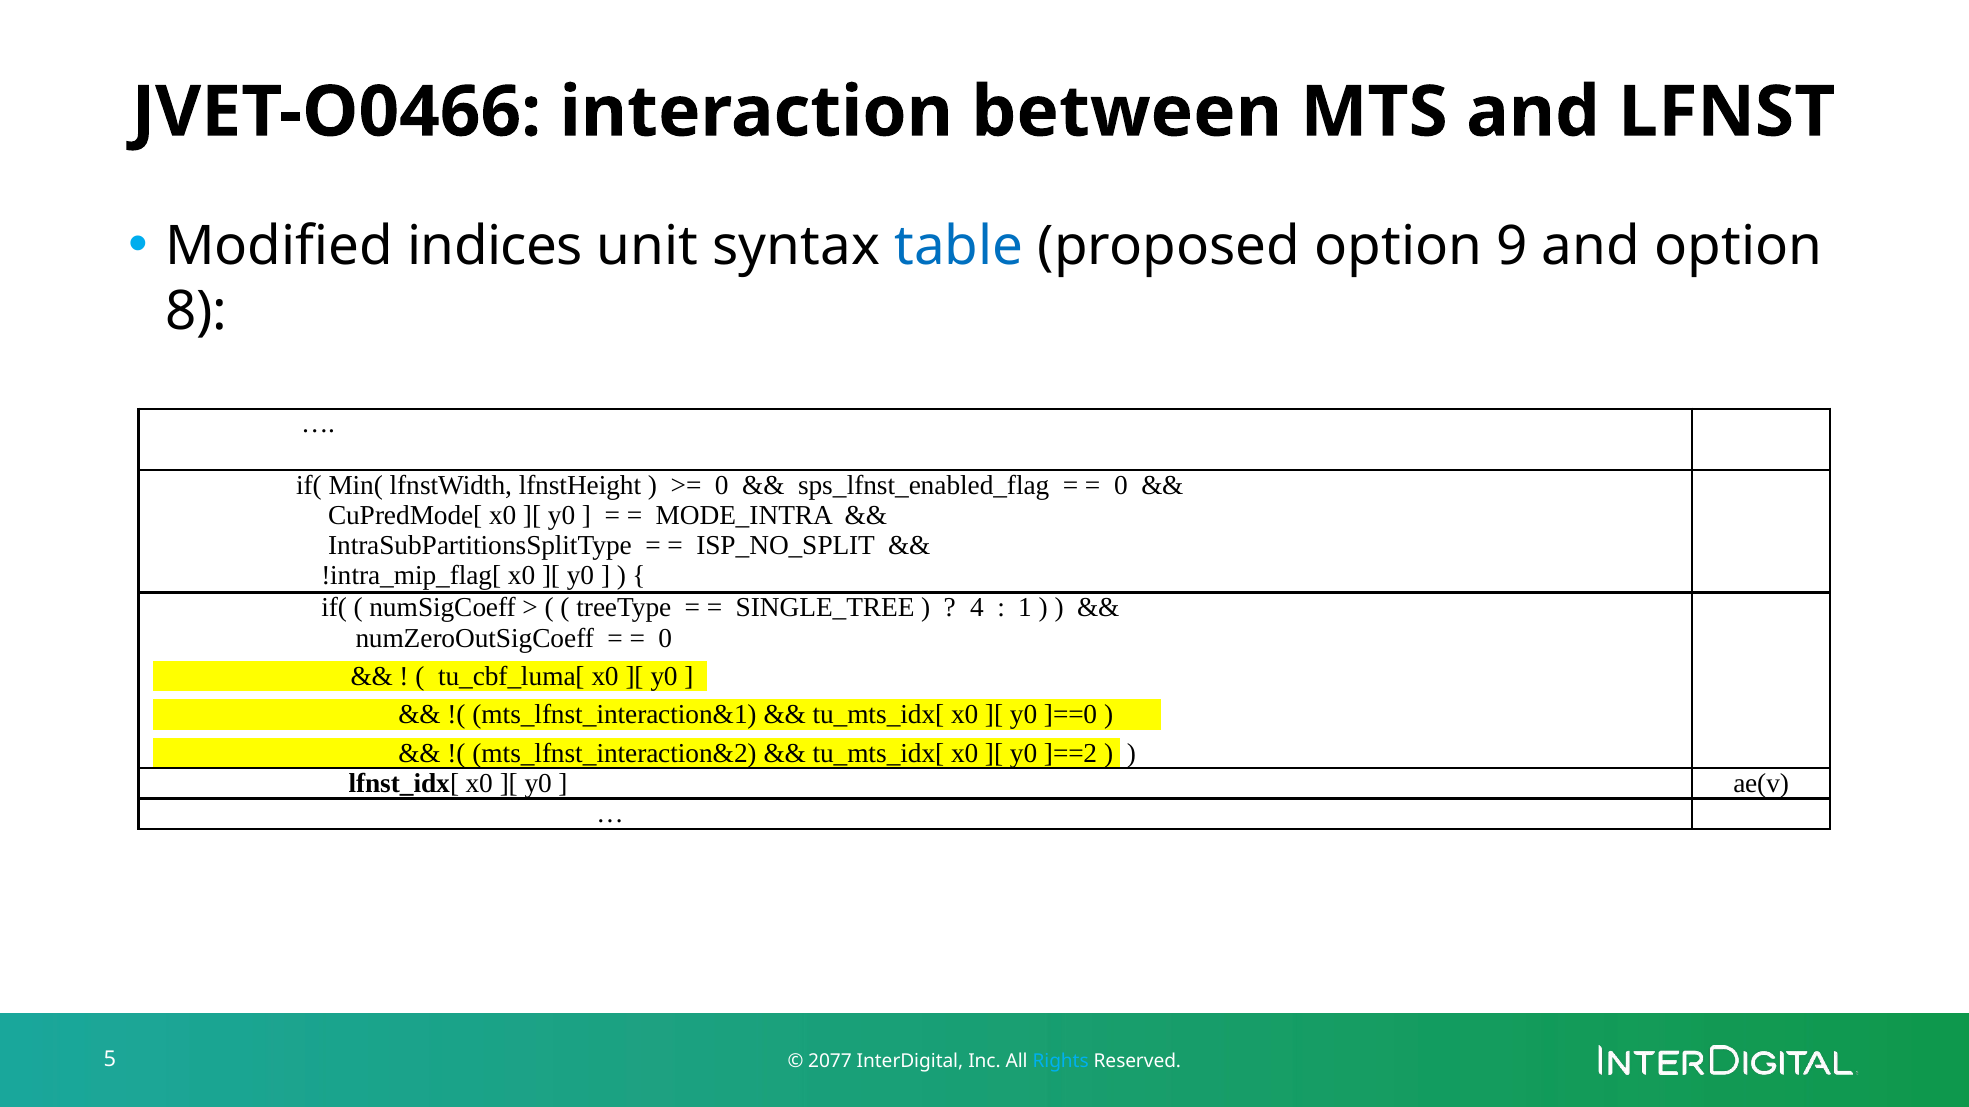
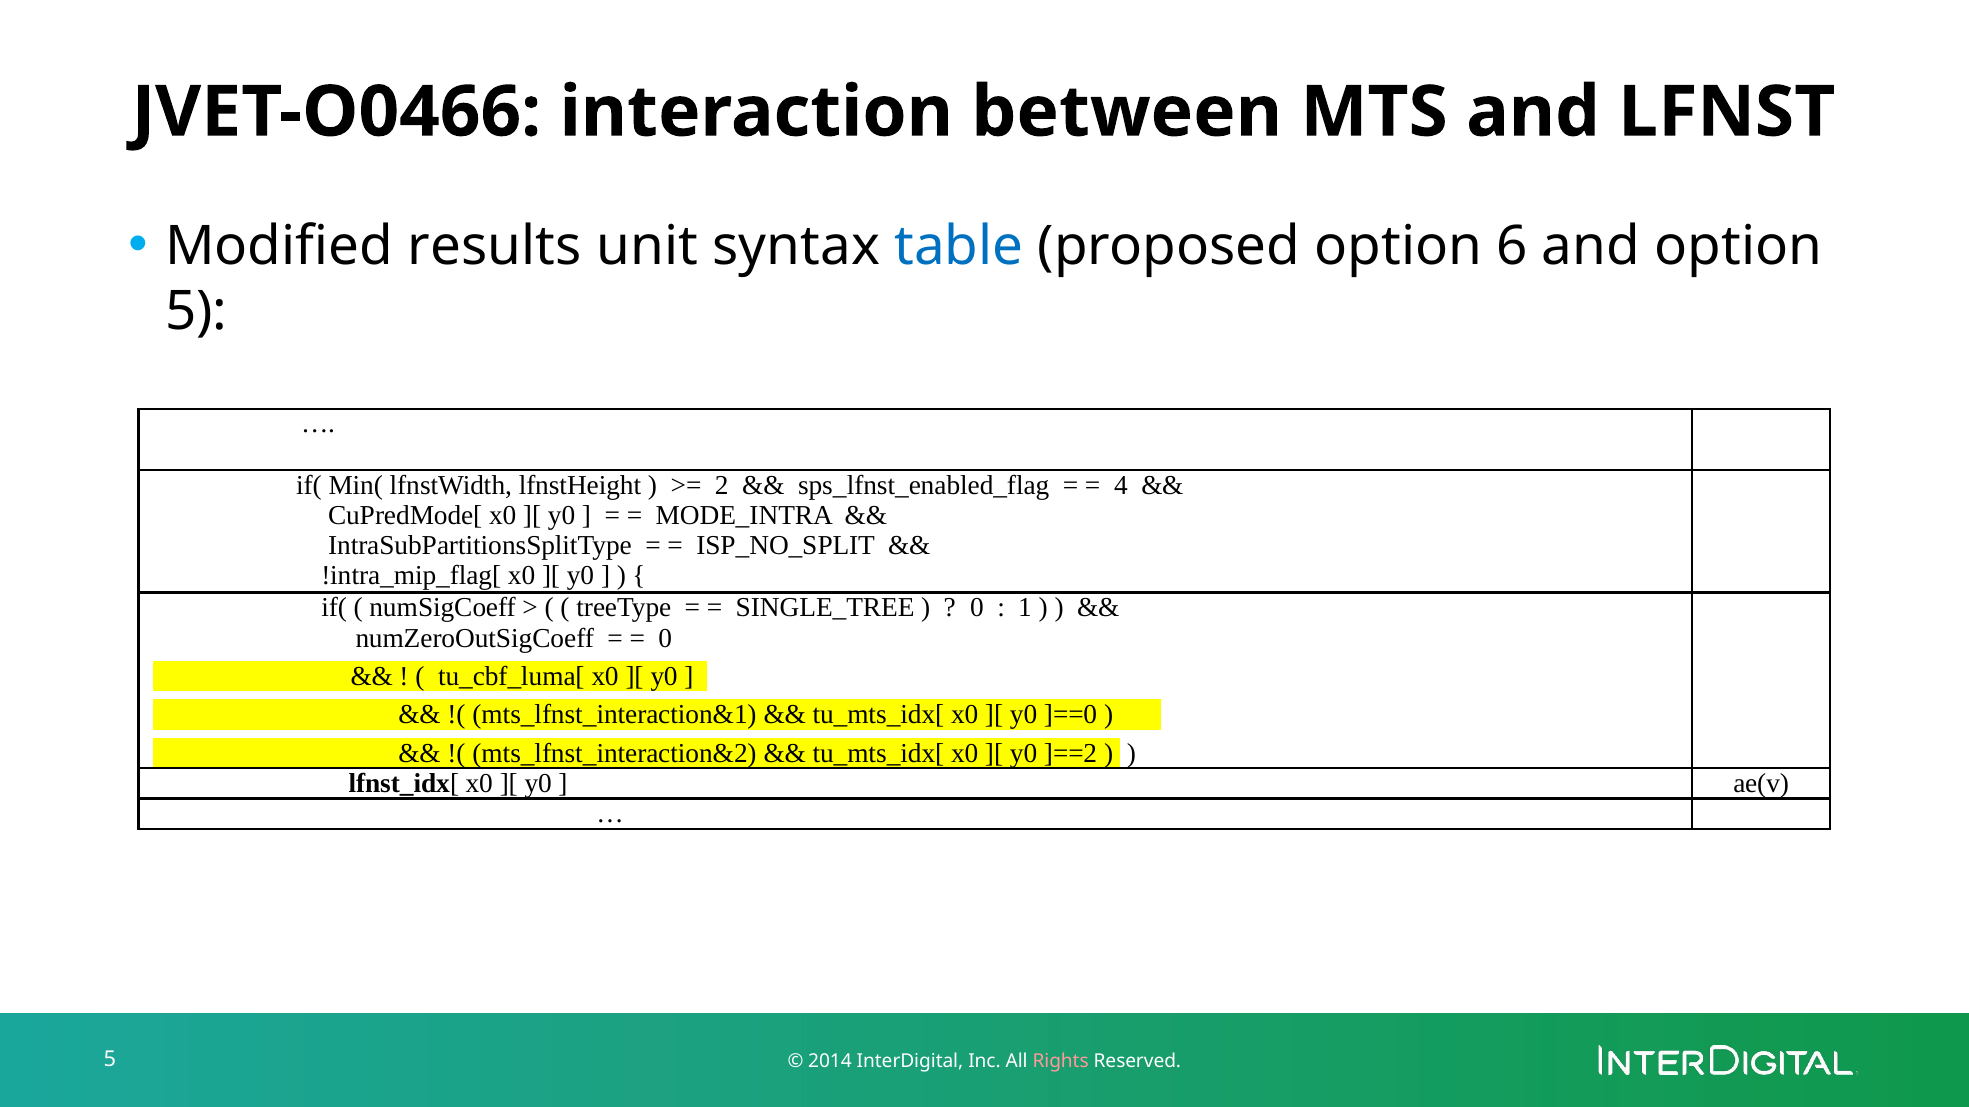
indices: indices -> results
9: 9 -> 6
8 at (196, 312): 8 -> 5
0 at (722, 485): 0 -> 2
0 at (1121, 485): 0 -> 4
4 at (977, 608): 4 -> 0
2077: 2077 -> 2014
Rights colour: light blue -> pink
